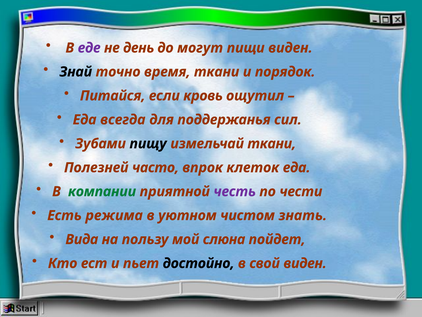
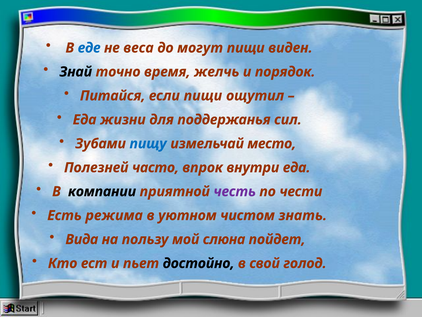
еде colour: purple -> blue
день: день -> веса
время ткани: ткани -> желчь
если кровь: кровь -> пищи
всегда: всегда -> жизни
пищу colour: black -> blue
измельчай ткани: ткани -> место
клеток: клеток -> внутри
компании colour: green -> black
свой виден: виден -> голод
